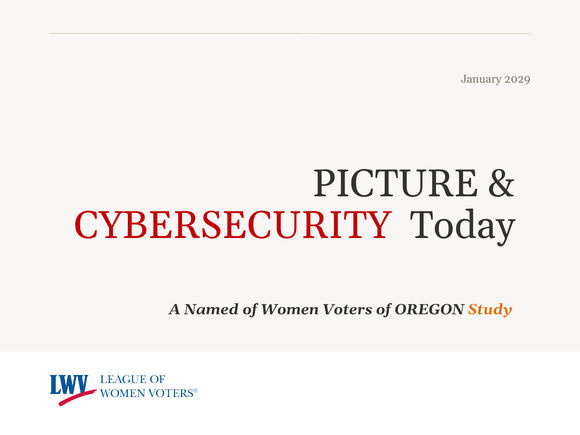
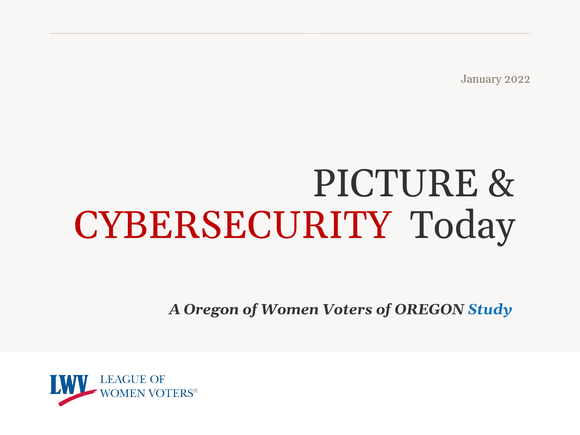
2029: 2029 -> 2022
A Named: Named -> Oregon
Study colour: orange -> blue
